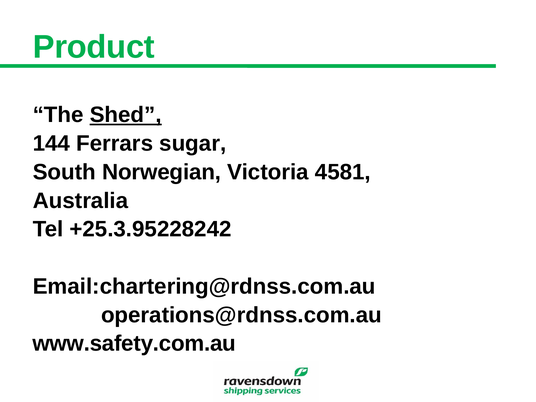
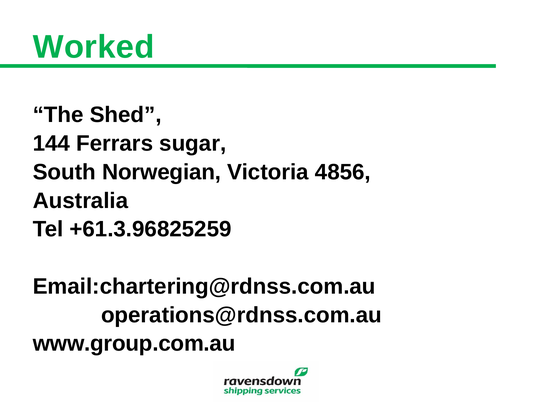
Product: Product -> Worked
Shed underline: present -> none
4581: 4581 -> 4856
+25.3.95228242: +25.3.95228242 -> +61.3.96825259
www.safety.com.au: www.safety.com.au -> www.group.com.au
